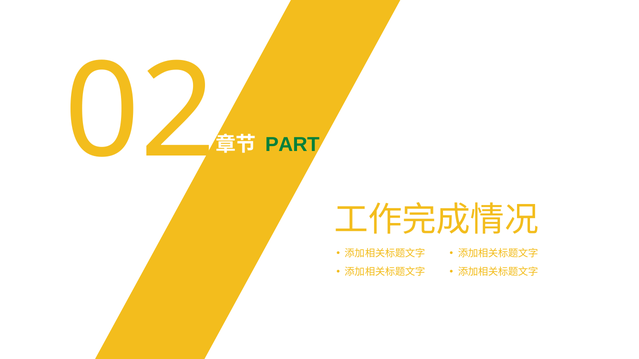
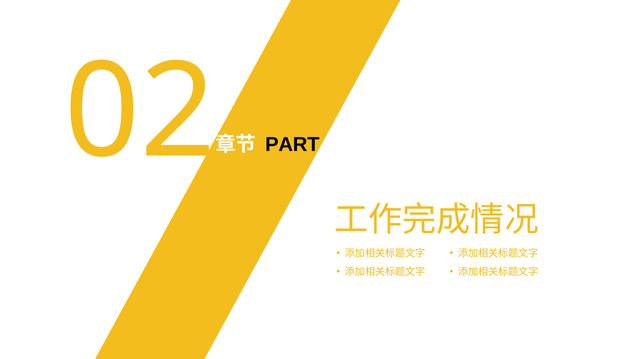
PART colour: green -> black
